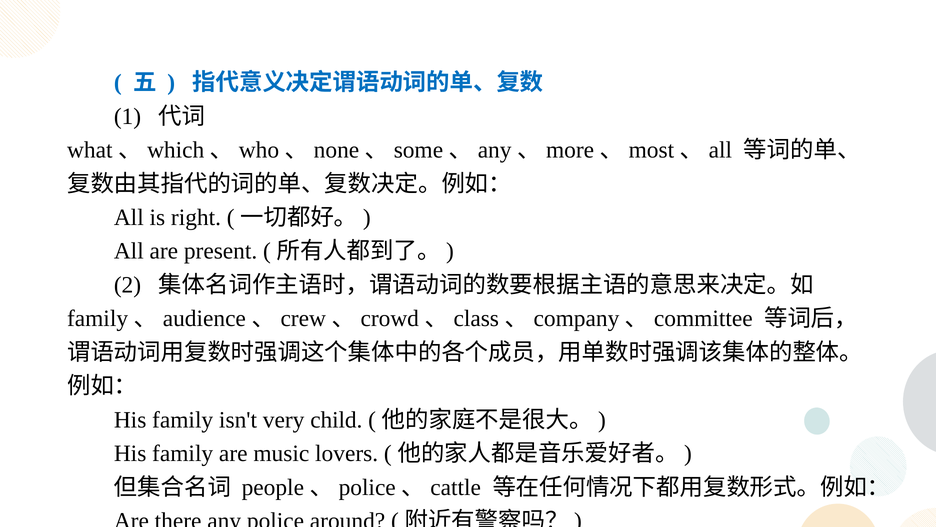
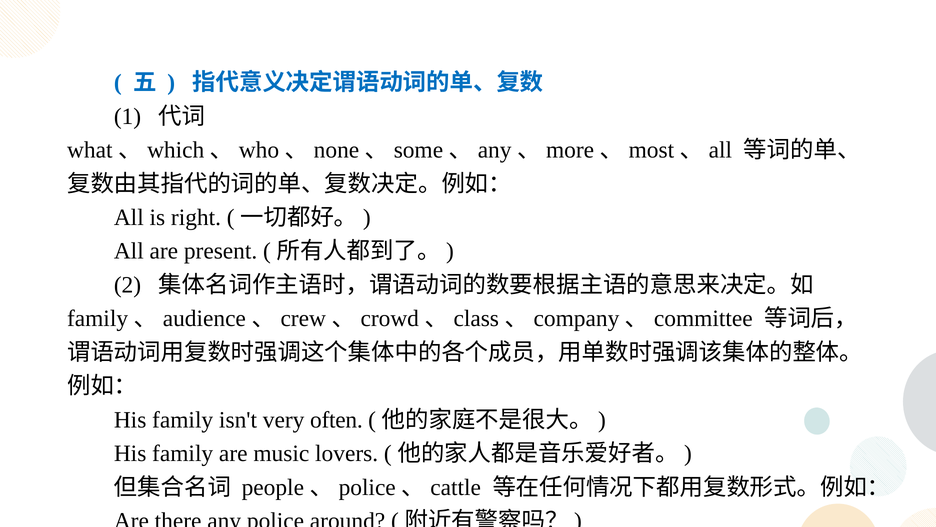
child: child -> often
